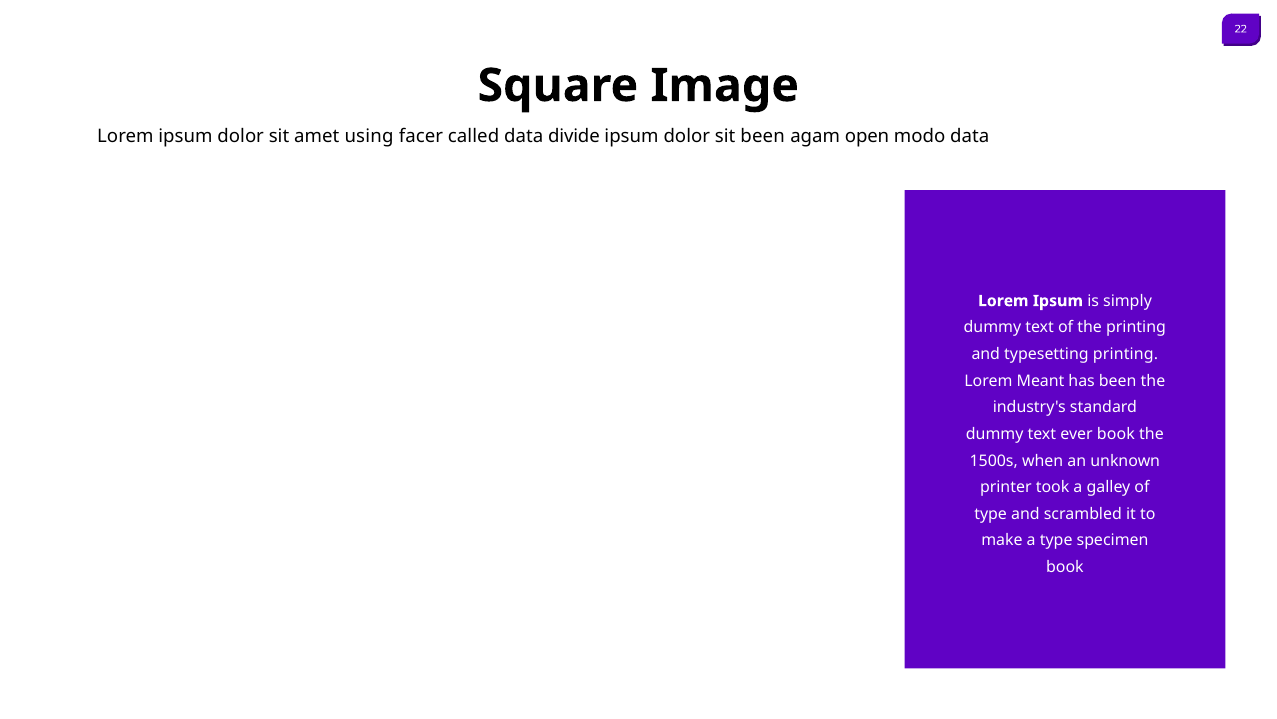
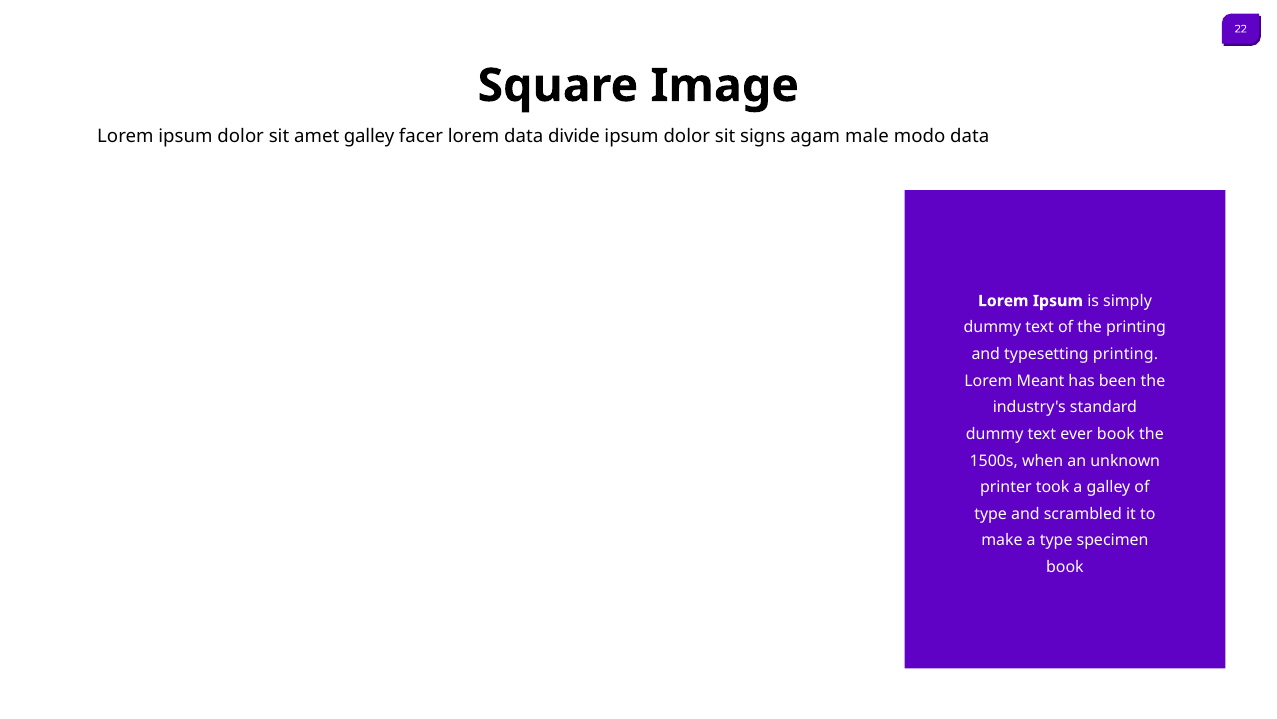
amet using: using -> galley
facer called: called -> lorem
sit been: been -> signs
open: open -> male
